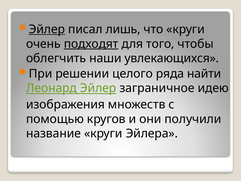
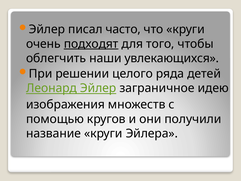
Эйлер at (47, 29) underline: present -> none
лишь: лишь -> часто
найти: найти -> детей
